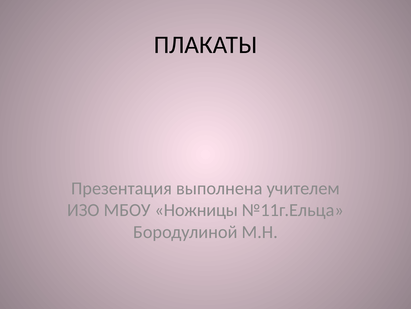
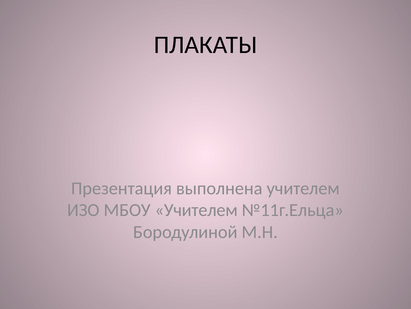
МБОУ Ножницы: Ножницы -> Учителем
